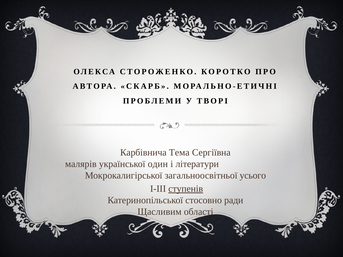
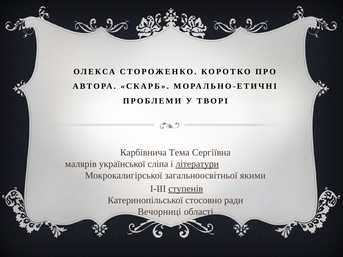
один: один -> сліпа
літератури underline: none -> present
усього: усього -> якими
Щасливим: Щасливим -> Вечорниці
